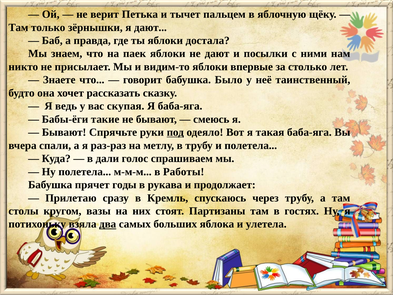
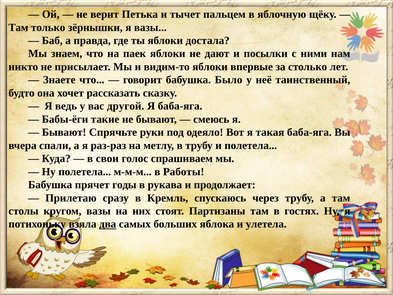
я дают: дают -> вазы
скупая: скупая -> другой
под underline: present -> none
дали: дали -> свои
